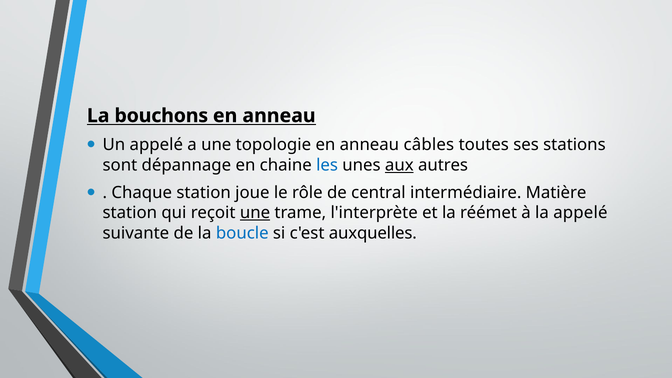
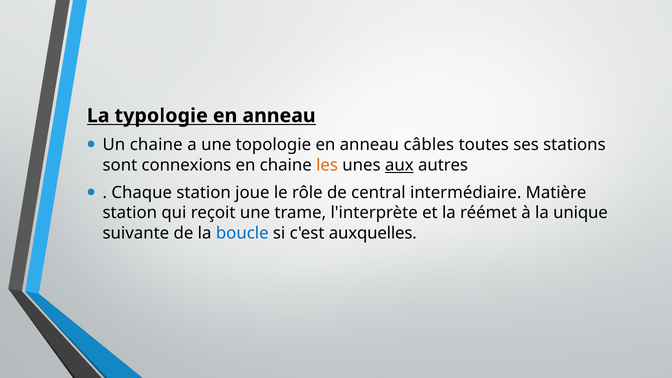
bouchons: bouchons -> typologie
Un appelé: appelé -> chaine
dépannage: dépannage -> connexions
les colour: blue -> orange
une at (255, 213) underline: present -> none
la appelé: appelé -> unique
